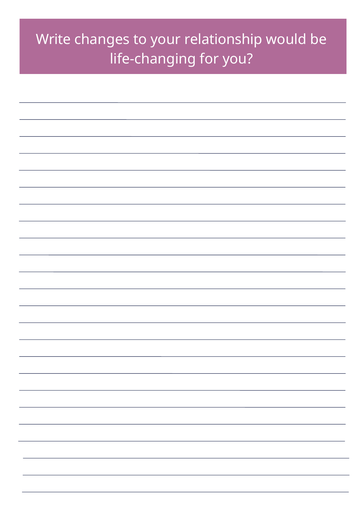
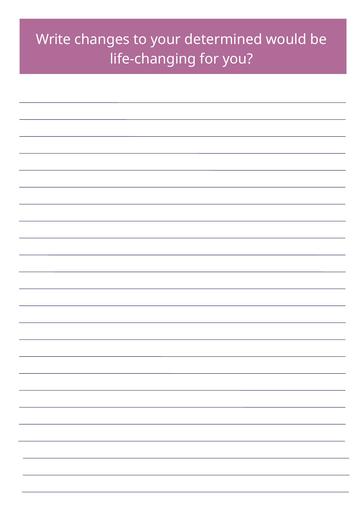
relationship: relationship -> determined
